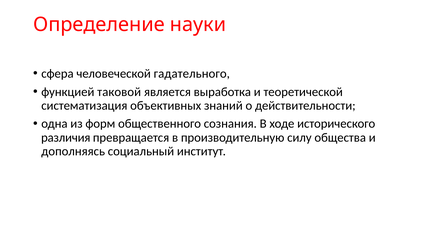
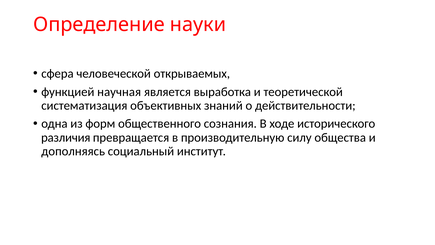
гадательного: гадательного -> открываемых
таковой: таковой -> научная
